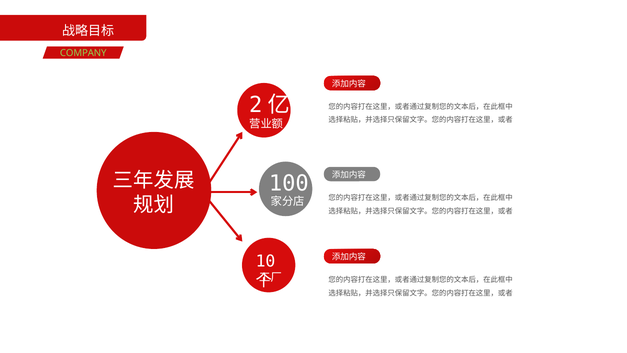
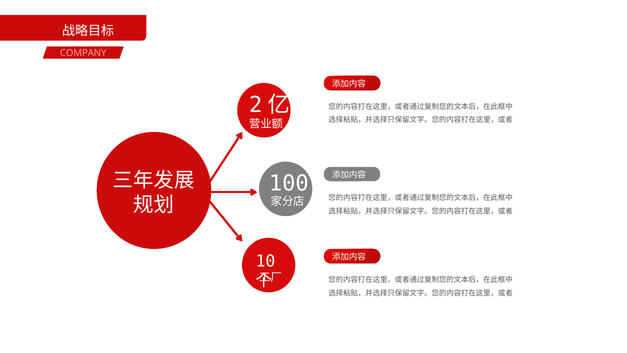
COMPANY colour: light green -> pink
